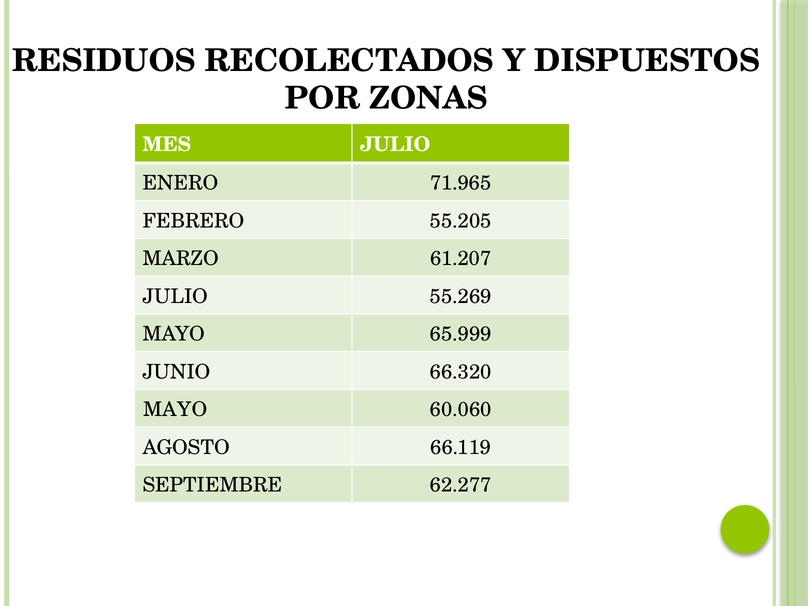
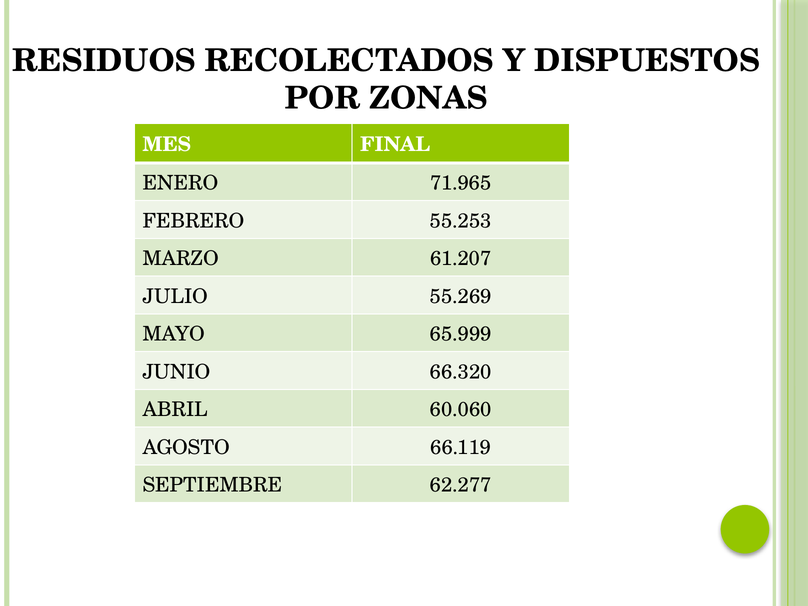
MES JULIO: JULIO -> FINAL
55.205: 55.205 -> 55.253
MAYO at (175, 410): MAYO -> ABRIL
